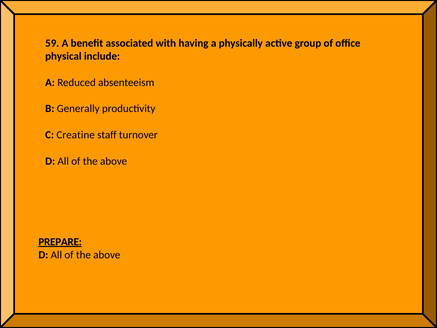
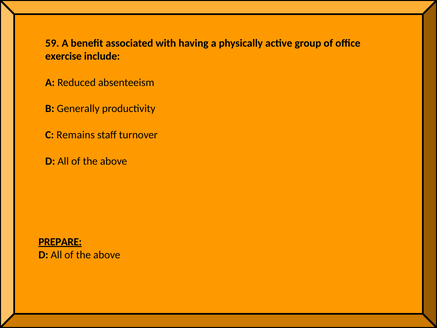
physical: physical -> exercise
Creatine: Creatine -> Remains
